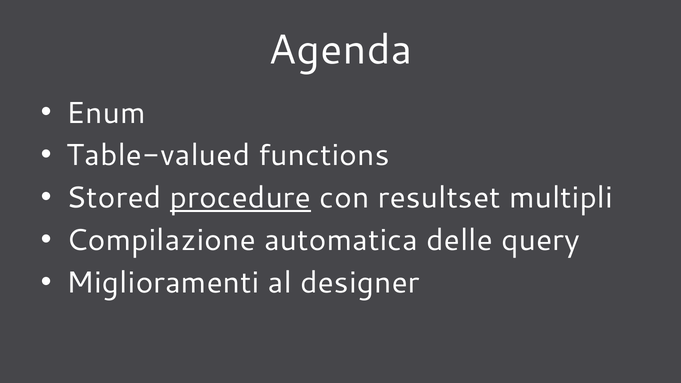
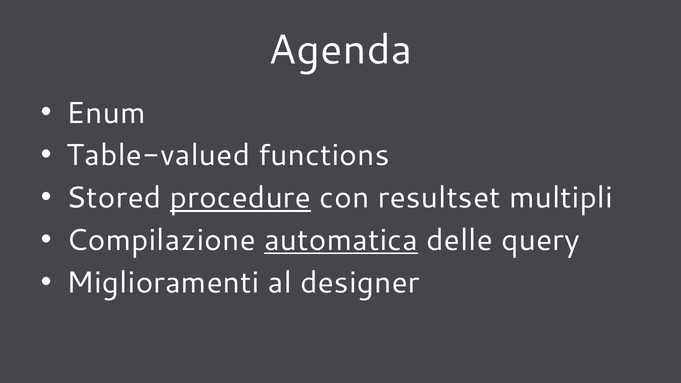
automatica underline: none -> present
